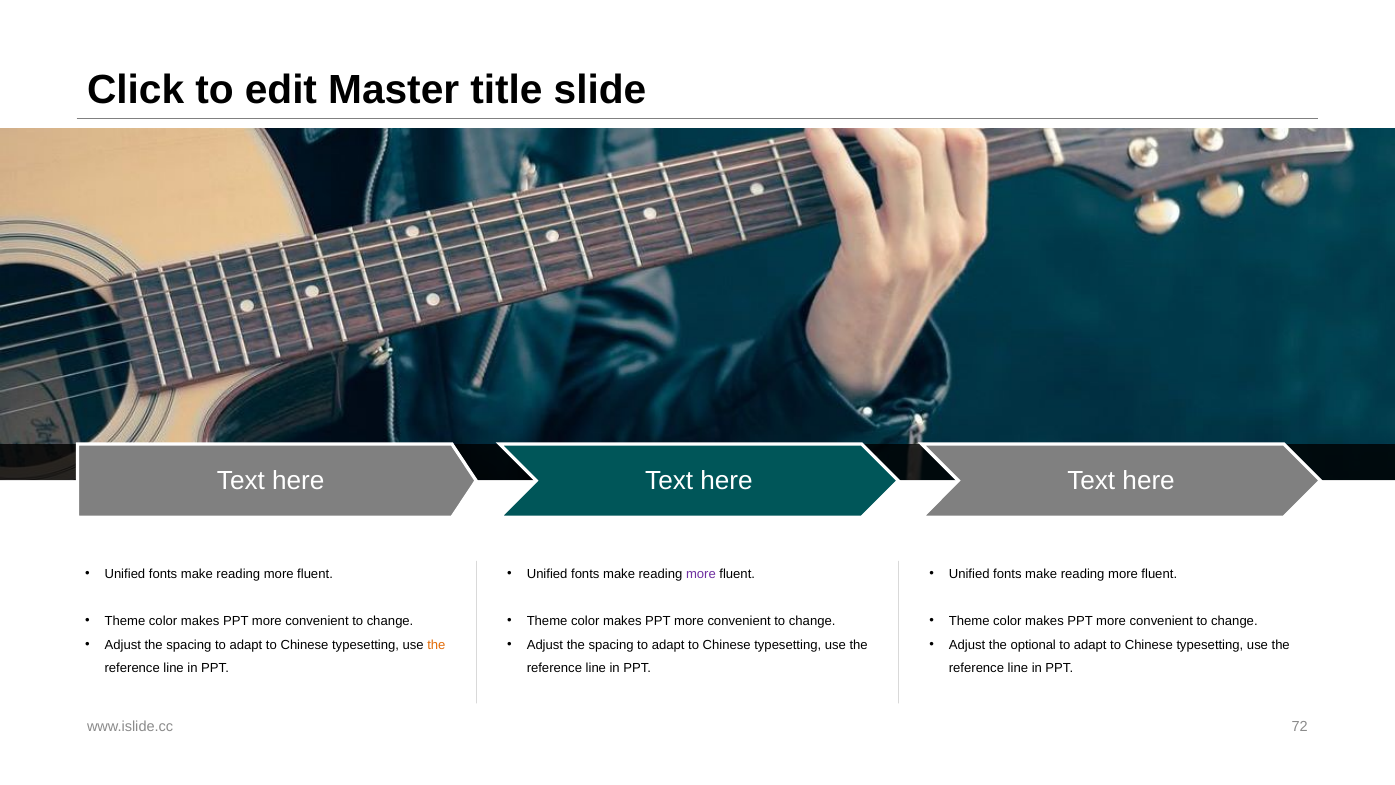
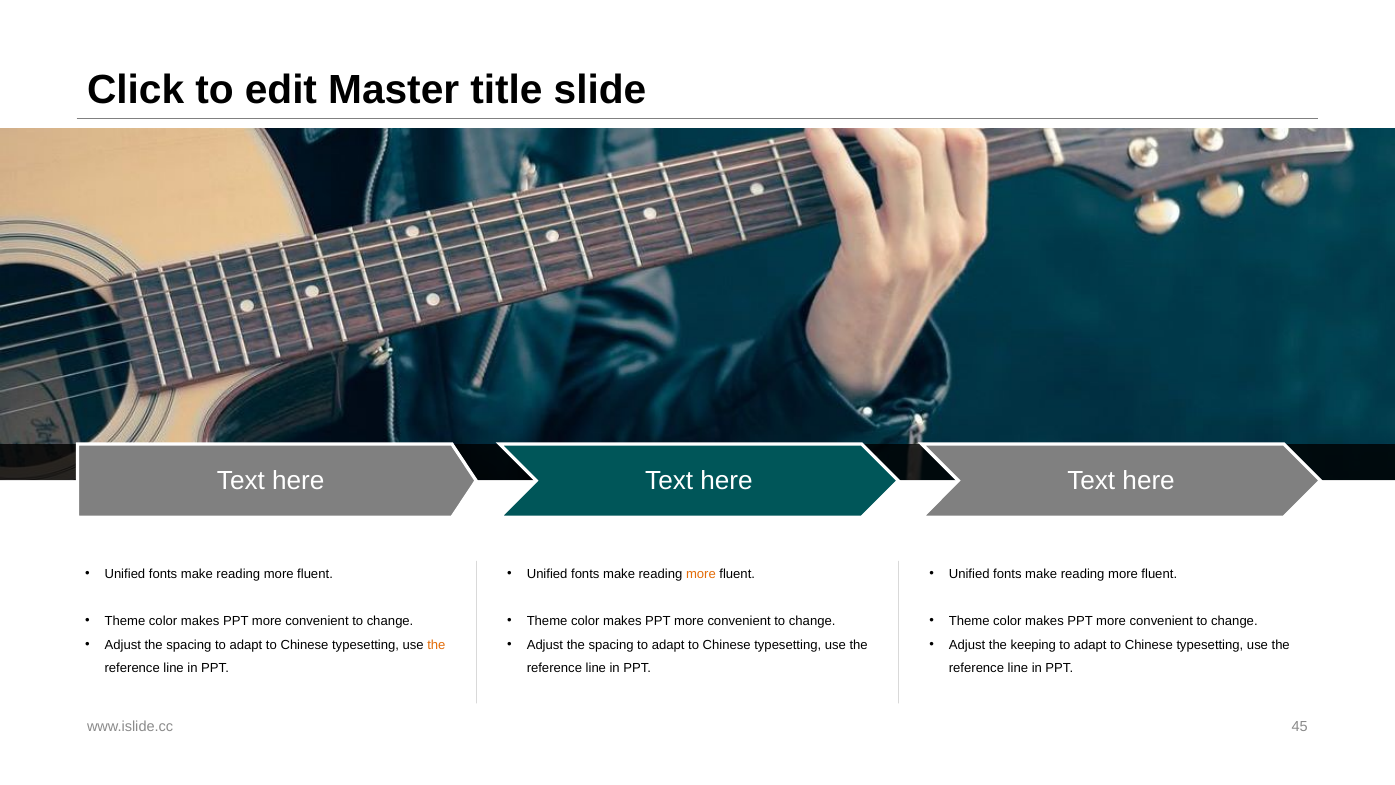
more at (701, 574) colour: purple -> orange
optional: optional -> keeping
72: 72 -> 45
